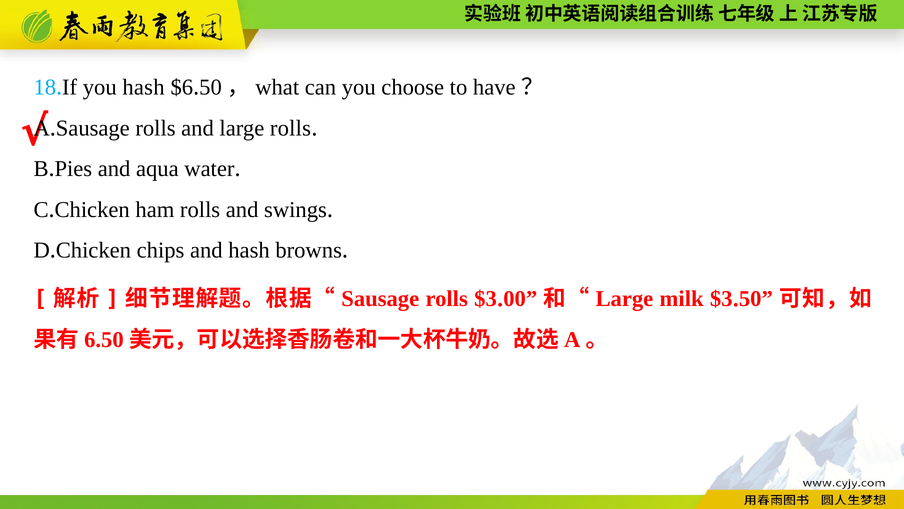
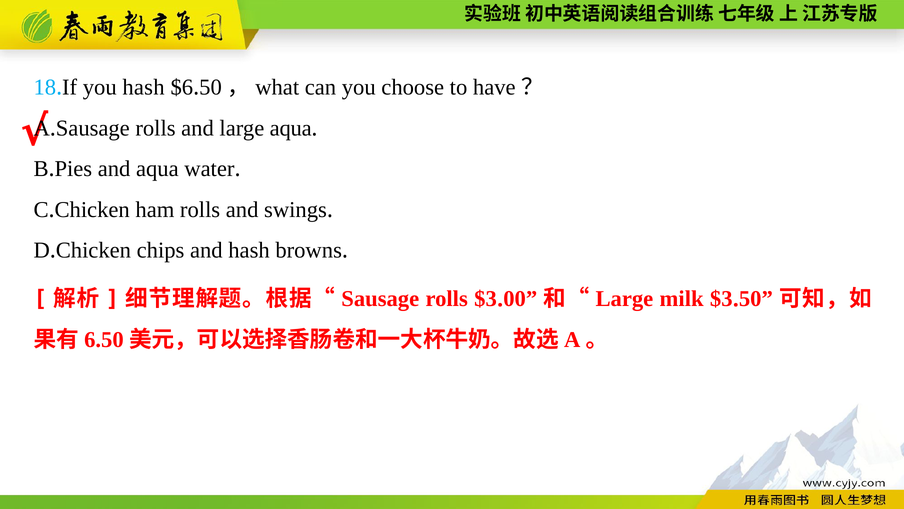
large rolls: rolls -> aqua
